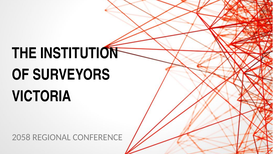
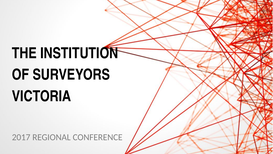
2058: 2058 -> 2017
